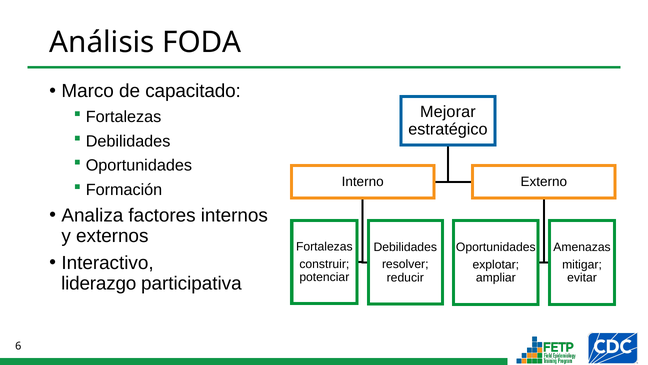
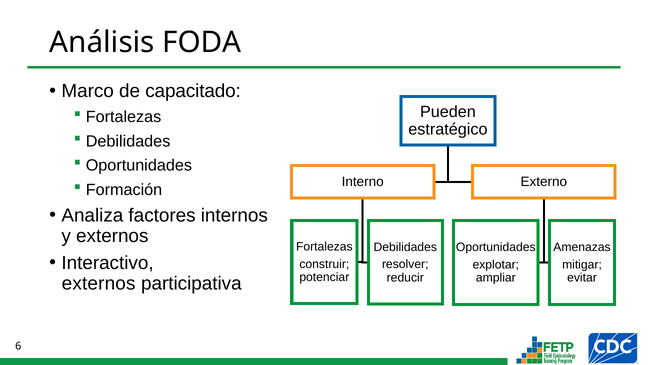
Mejorar: Mejorar -> Pueden
liderazgo at (99, 283): liderazgo -> externos
